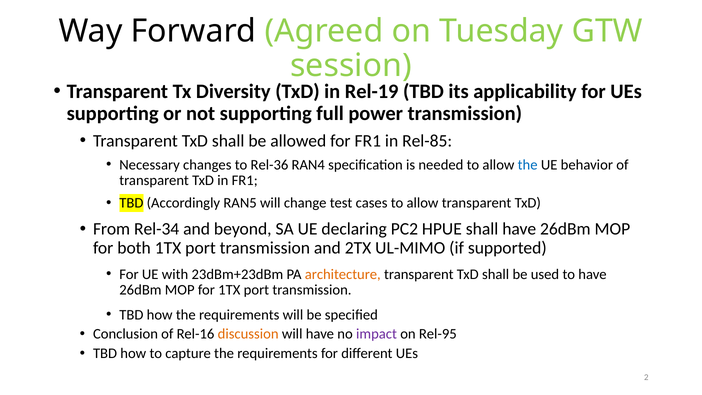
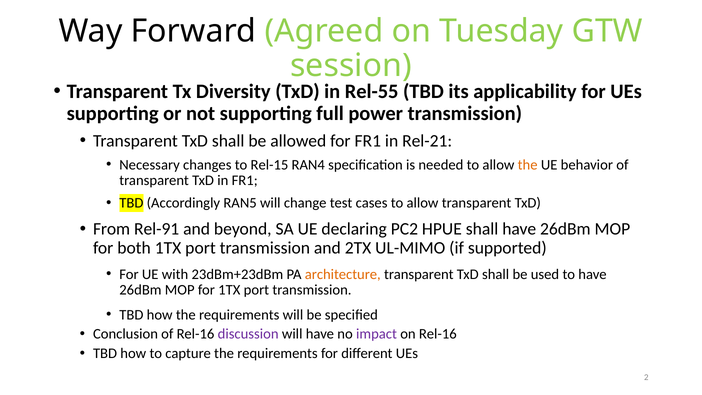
Rel-19: Rel-19 -> Rel-55
Rel-85: Rel-85 -> Rel-21
Rel-36: Rel-36 -> Rel-15
the at (528, 165) colour: blue -> orange
Rel-34: Rel-34 -> Rel-91
discussion colour: orange -> purple
on Rel-95: Rel-95 -> Rel-16
